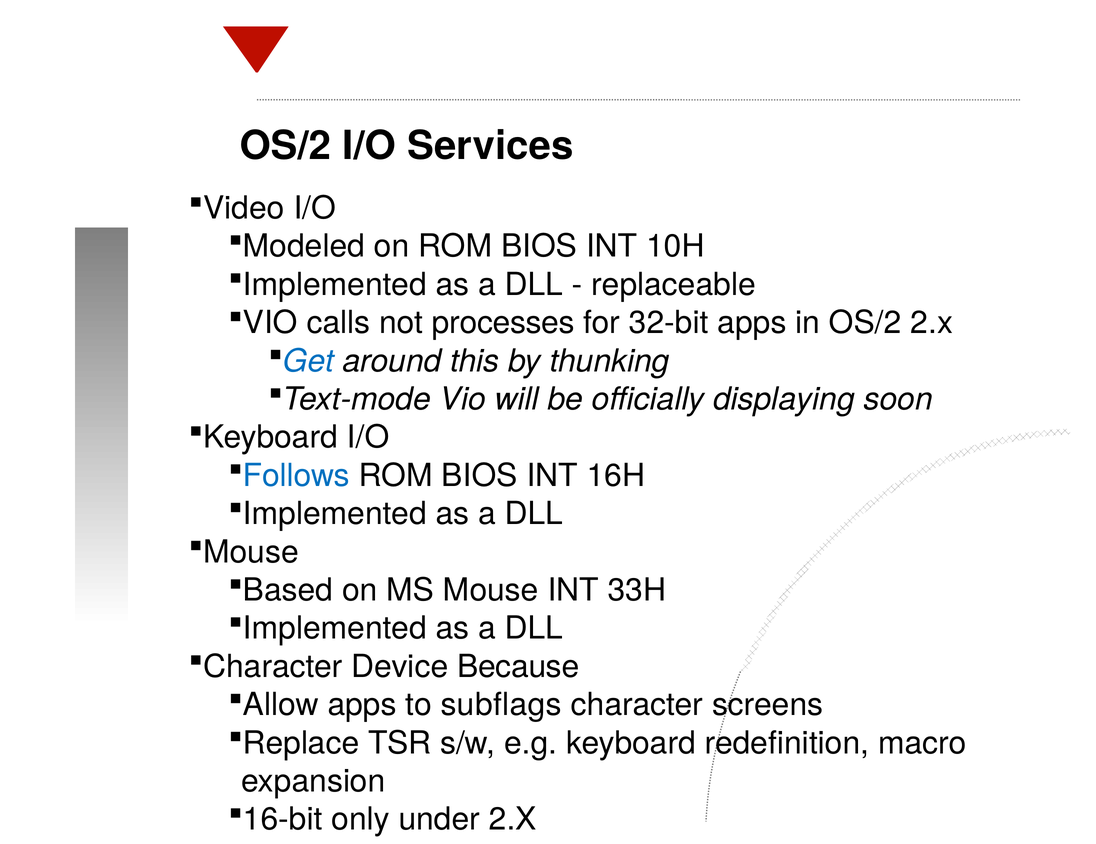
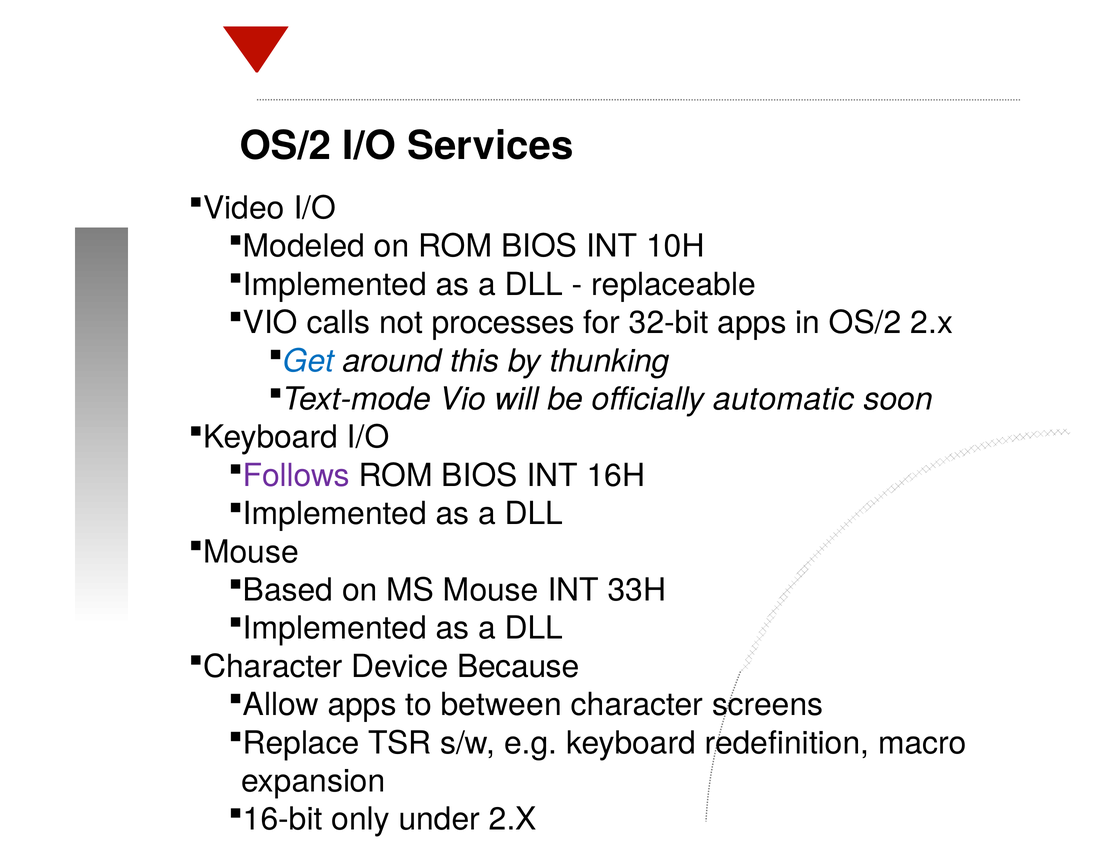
displaying: displaying -> automatic
Follows colour: blue -> purple
subflags: subflags -> between
